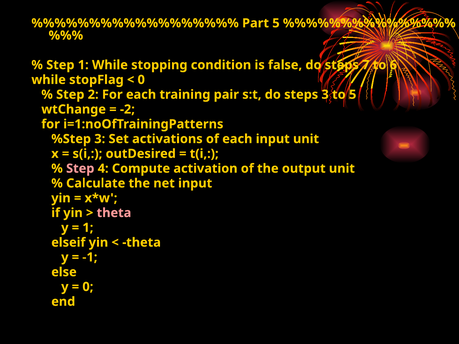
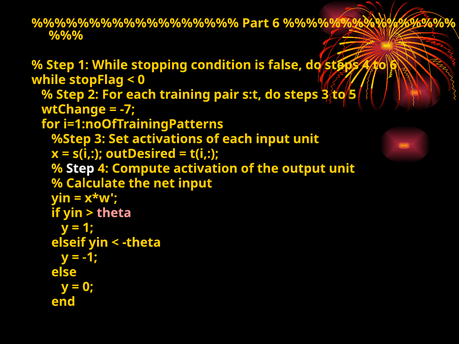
Part 5: 5 -> 6
steps 7: 7 -> 4
-2: -2 -> -7
Step at (80, 169) colour: pink -> white
